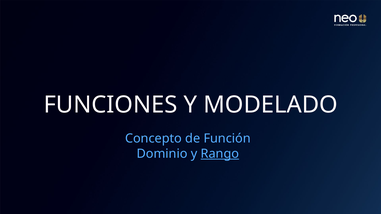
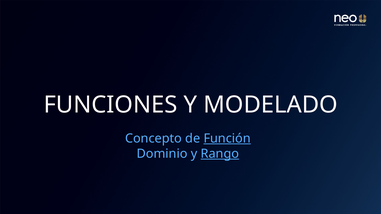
Función underline: none -> present
